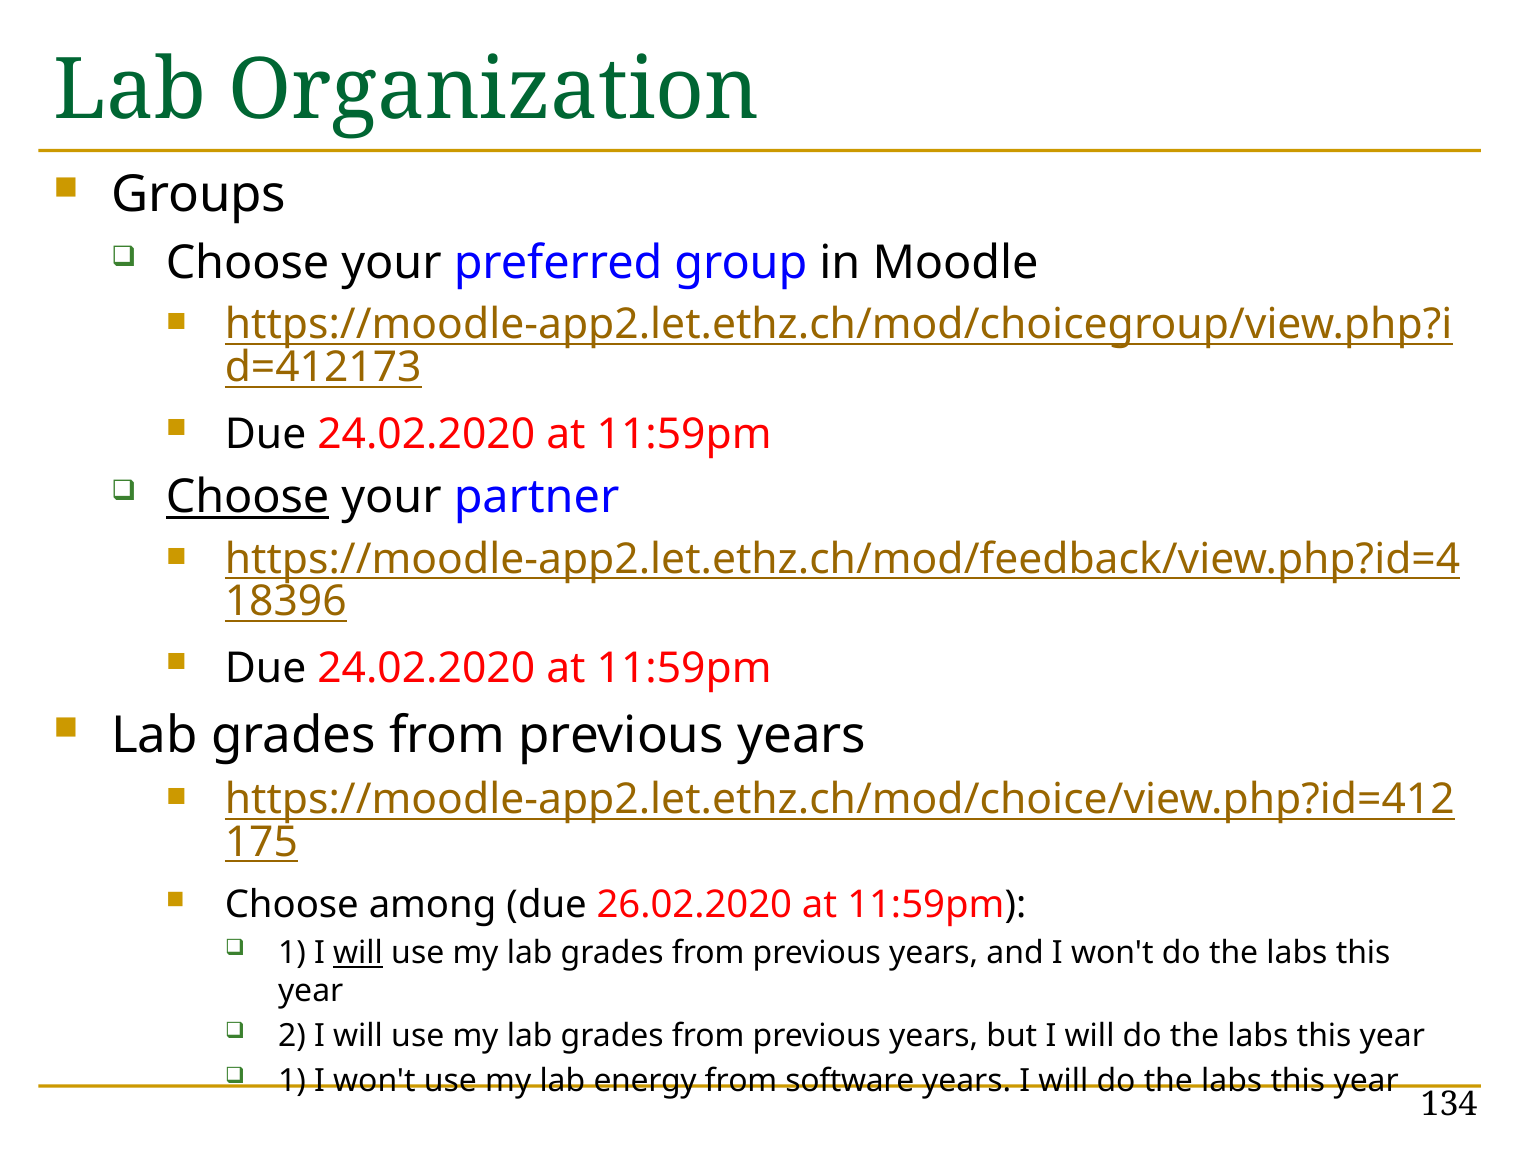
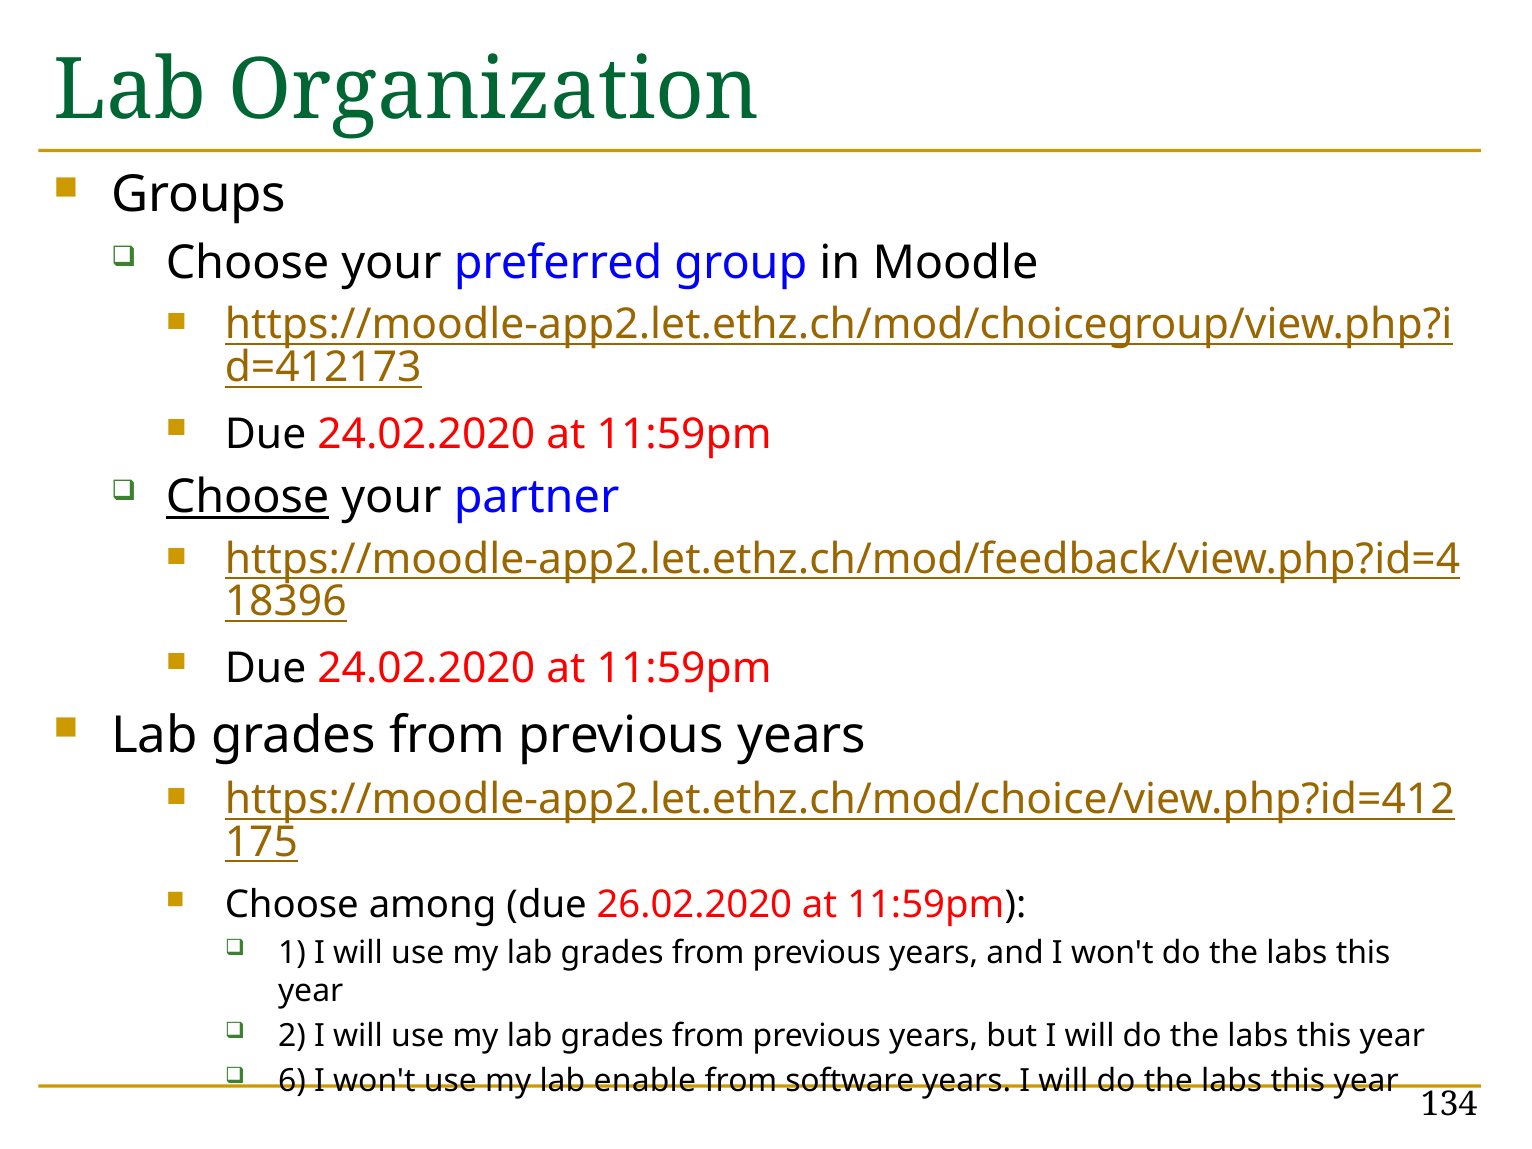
will at (358, 953) underline: present -> none
1 at (292, 1081): 1 -> 6
energy: energy -> enable
